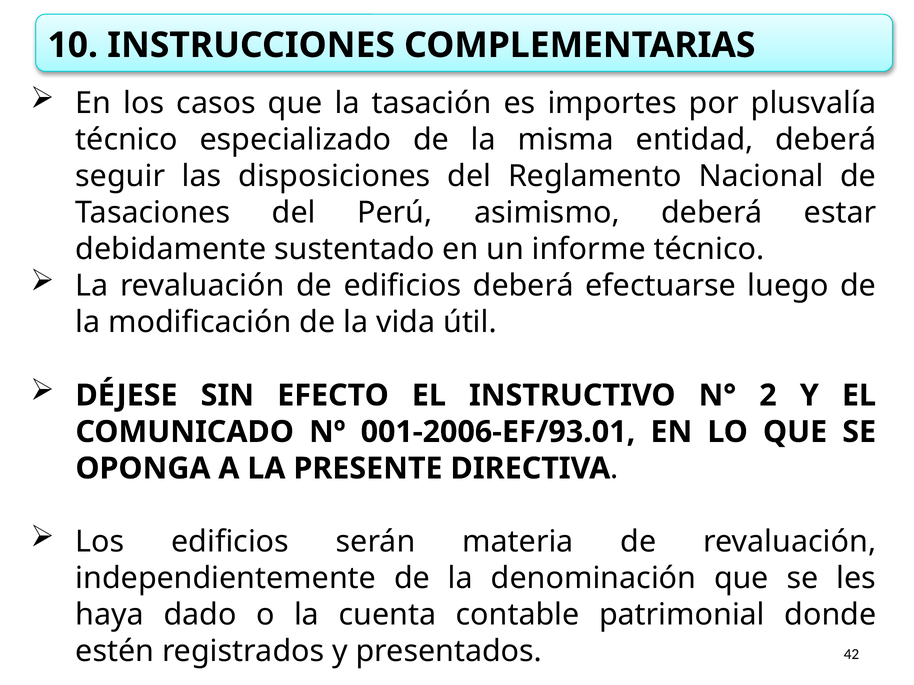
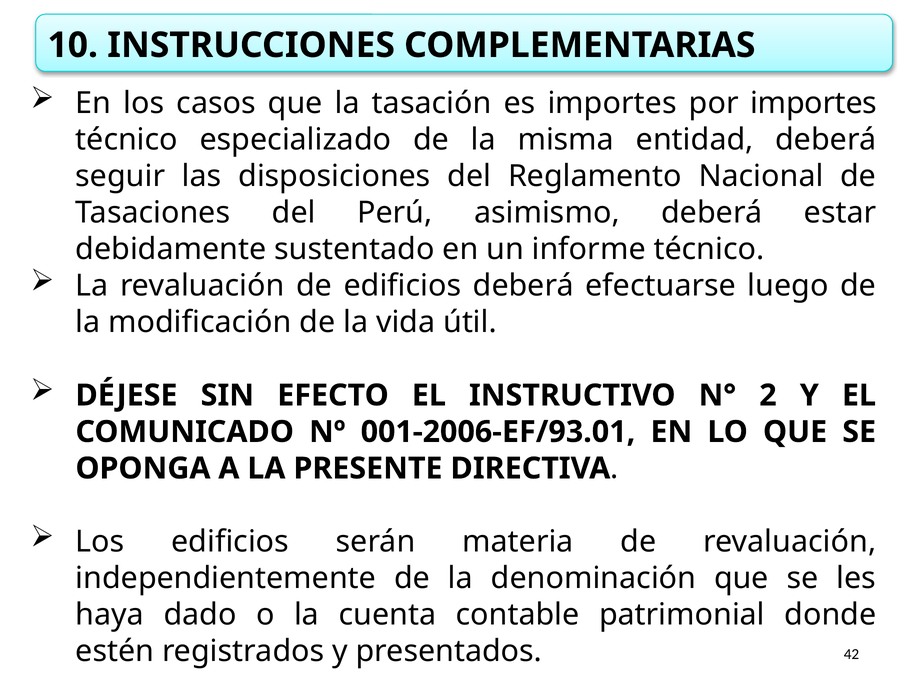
por plusvalía: plusvalía -> importes
